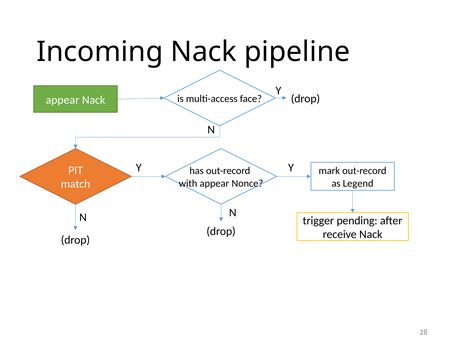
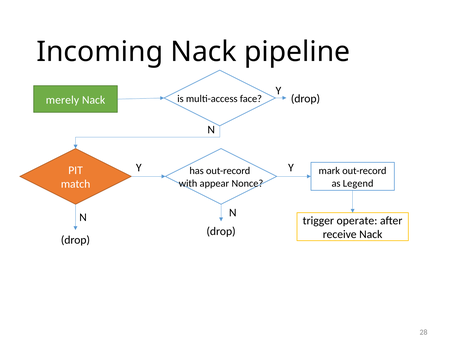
appear at (62, 100): appear -> merely
pending: pending -> operate
